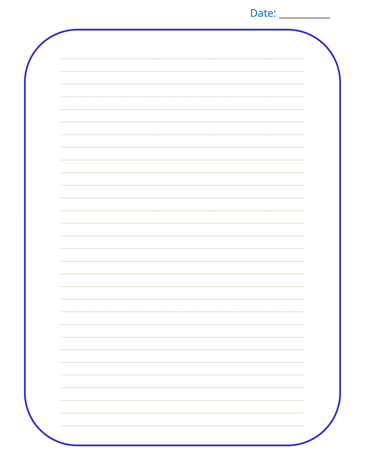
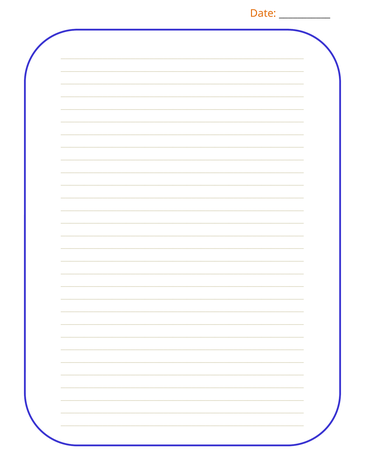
Date colour: blue -> orange
